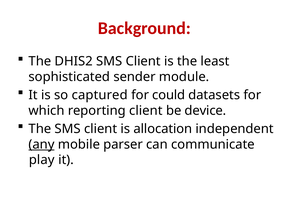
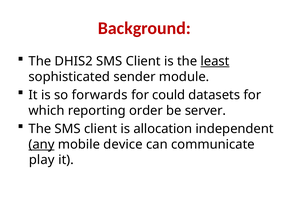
least underline: none -> present
captured: captured -> forwards
reporting client: client -> order
device: device -> server
parser: parser -> device
